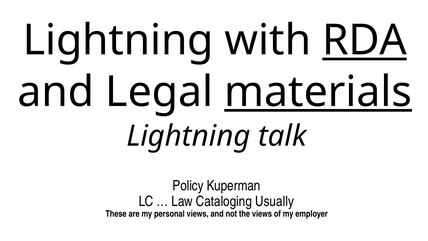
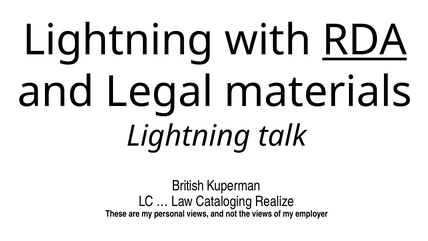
materials underline: present -> none
Policy: Policy -> British
Usually: Usually -> Realize
